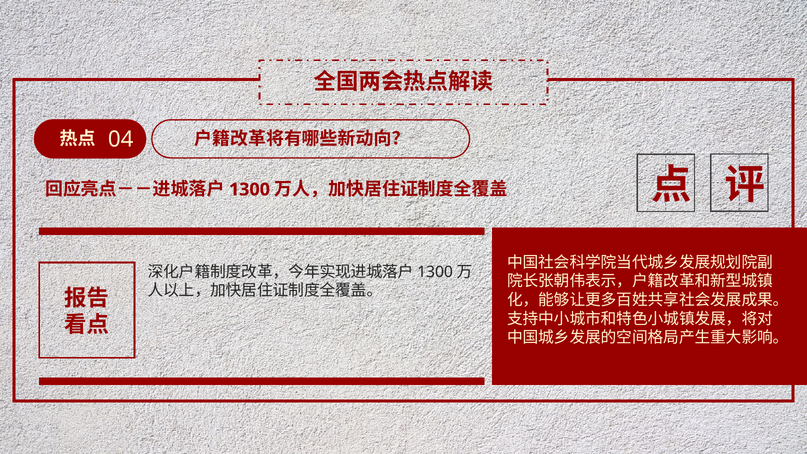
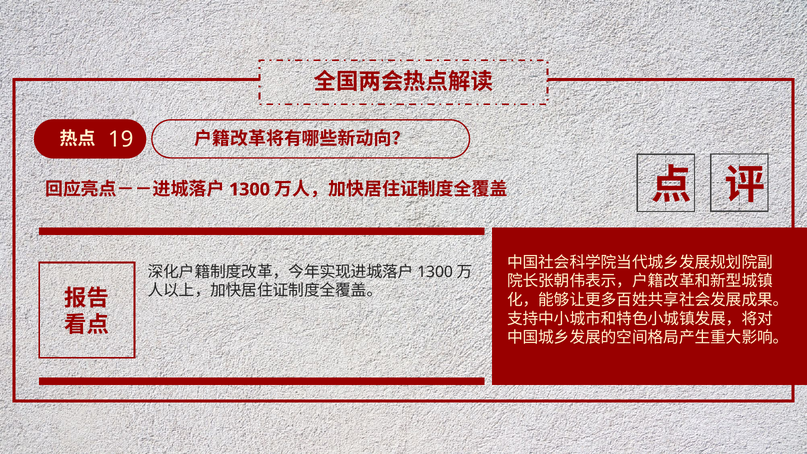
04: 04 -> 19
